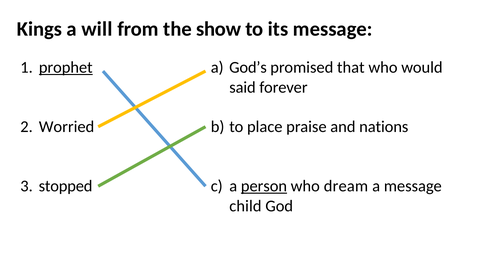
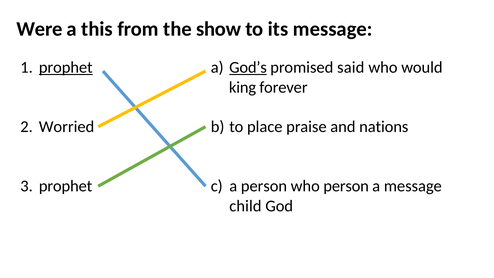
Kings: Kings -> Were
will: will -> this
God’s underline: none -> present
that: that -> said
said: said -> king
stopped at (66, 186): stopped -> prophet
person at (264, 186) underline: present -> none
who dream: dream -> person
